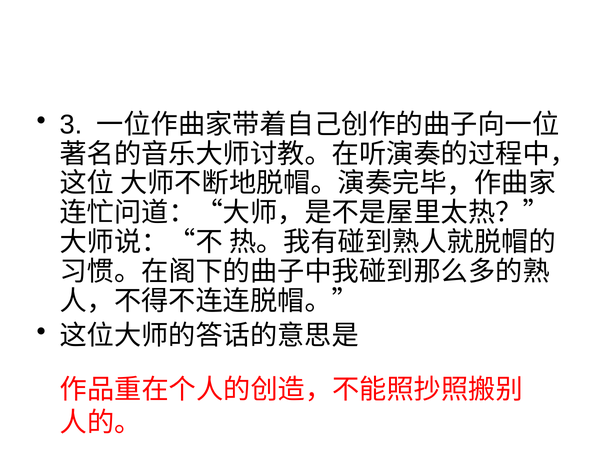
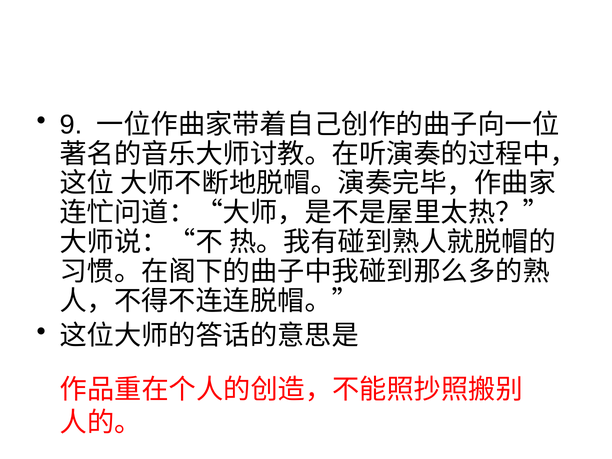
3: 3 -> 9
